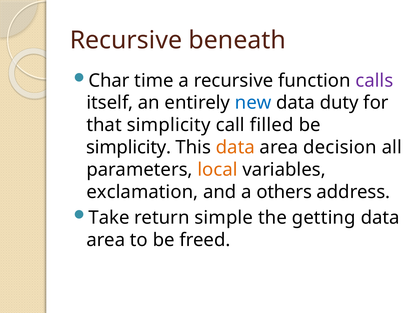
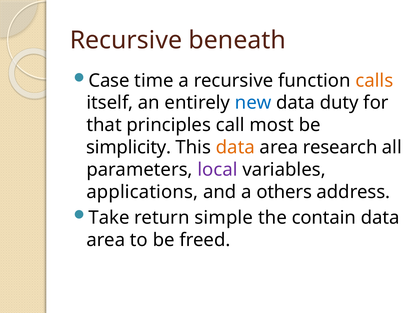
Char: Char -> Case
calls colour: purple -> orange
that simplicity: simplicity -> principles
filled: filled -> most
decision: decision -> research
local colour: orange -> purple
exclamation: exclamation -> applications
getting: getting -> contain
